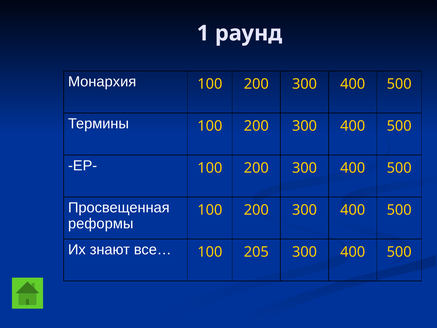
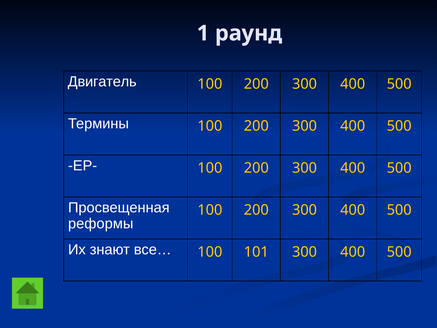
Монархия: Монархия -> Двигатель
205: 205 -> 101
